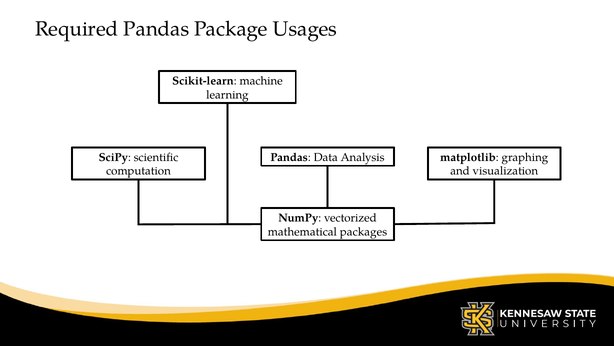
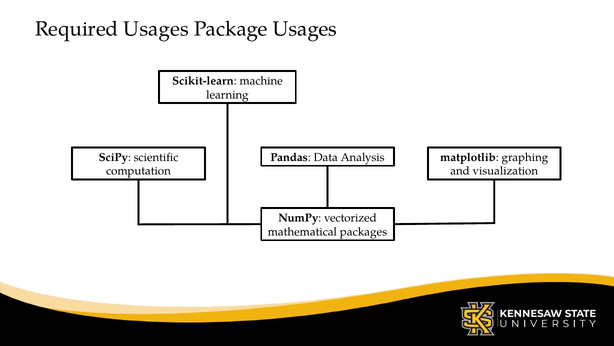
Required Pandas: Pandas -> Usages
